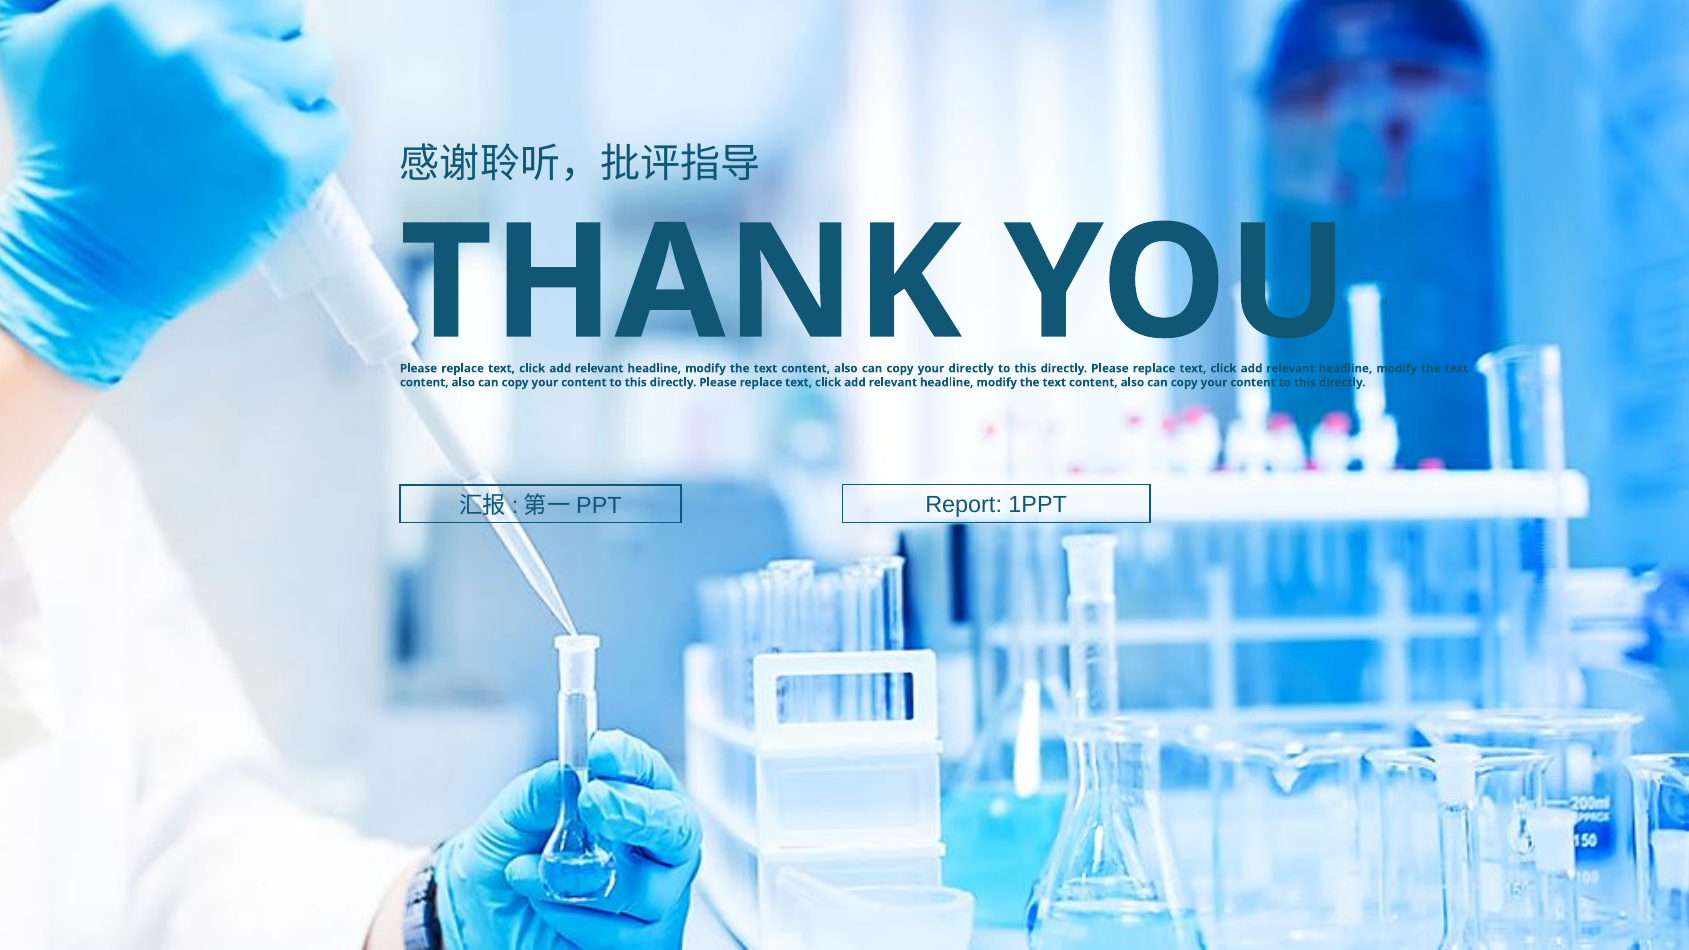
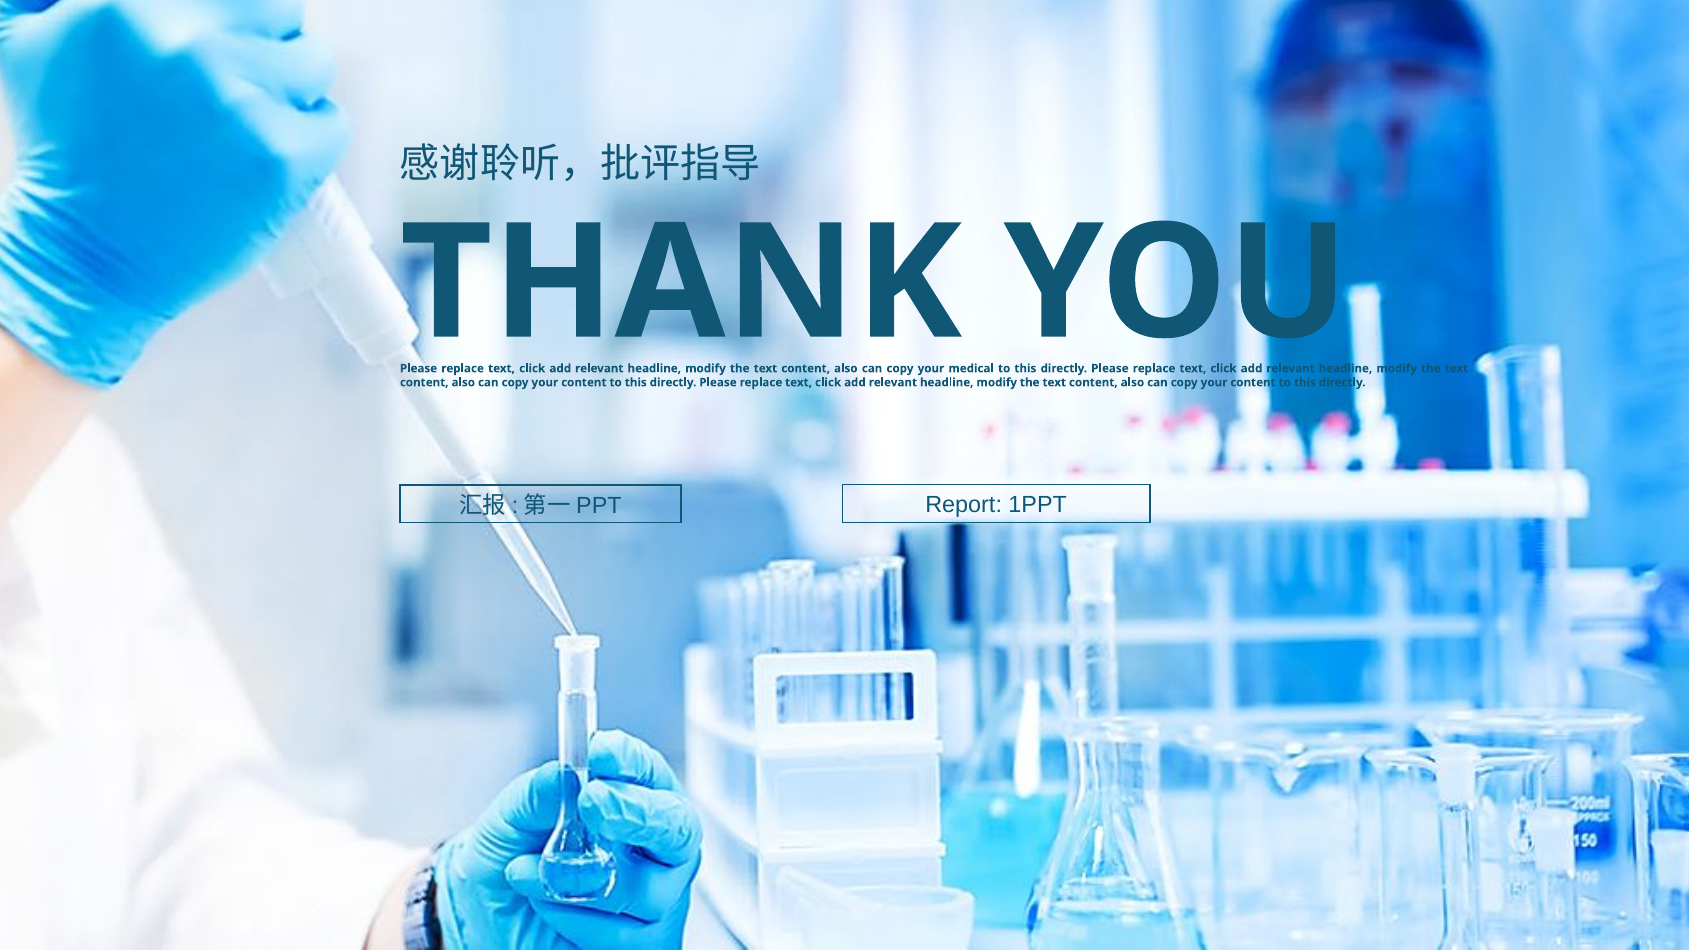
directly at (971, 368): directly -> medical
